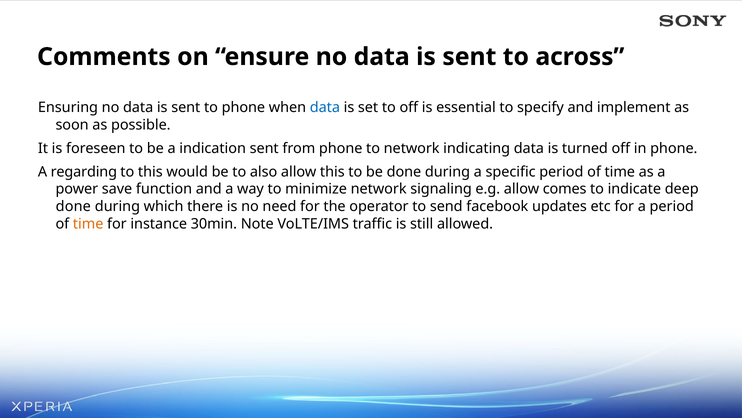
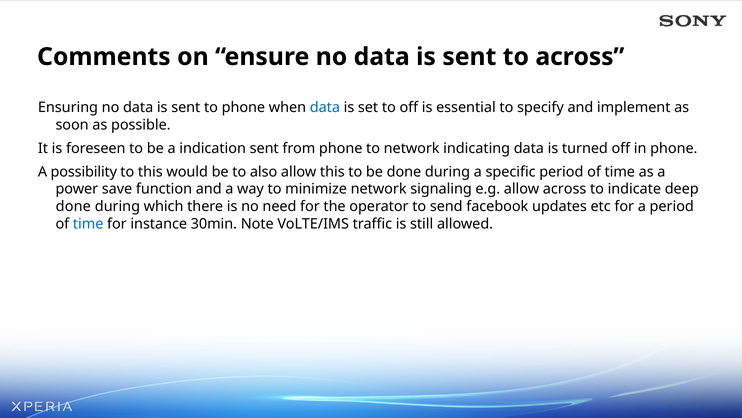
regarding: regarding -> possibility
allow comes: comes -> across
time at (88, 224) colour: orange -> blue
